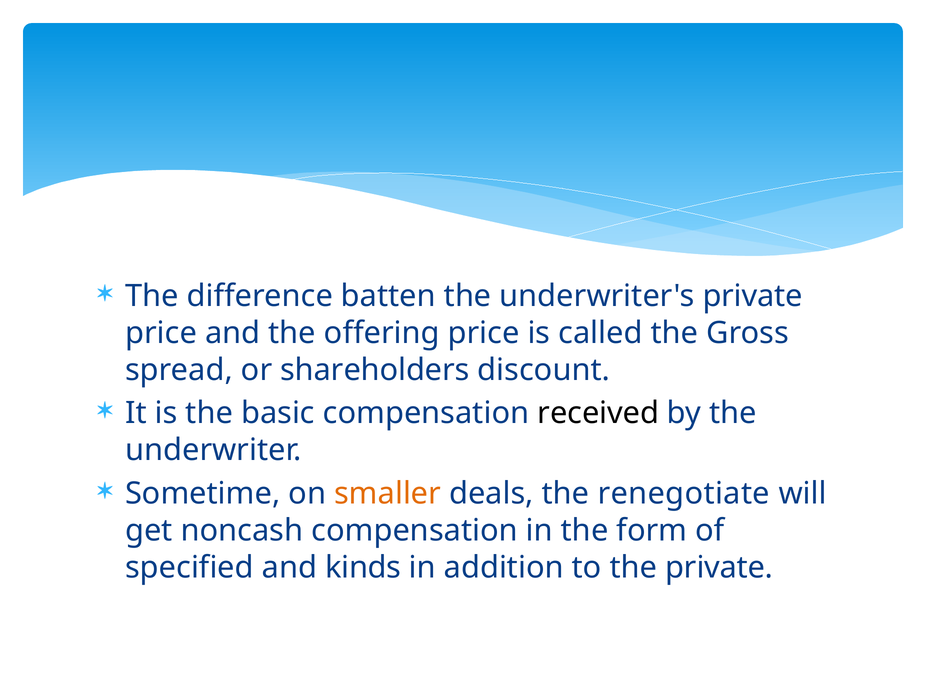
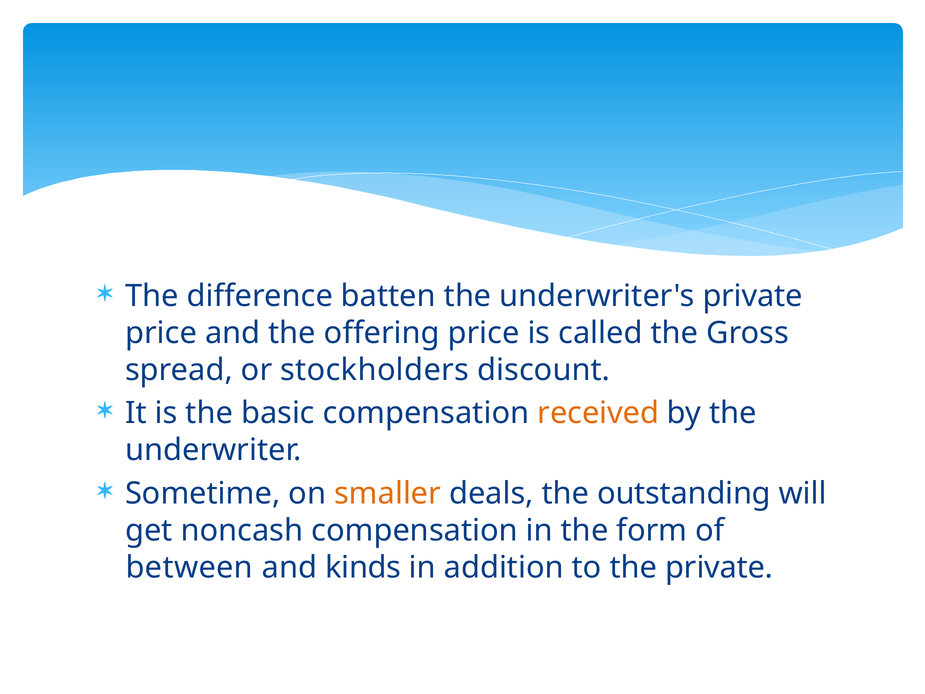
shareholders: shareholders -> stockholders
received colour: black -> orange
renegotiate: renegotiate -> outstanding
specified: specified -> between
